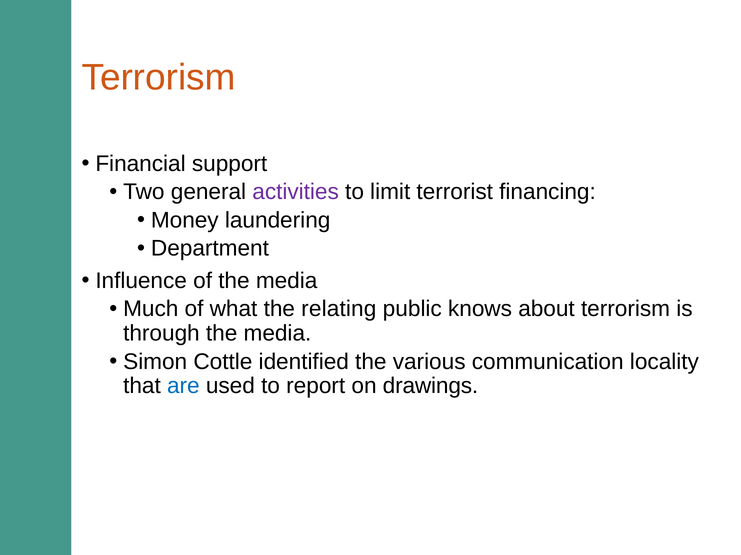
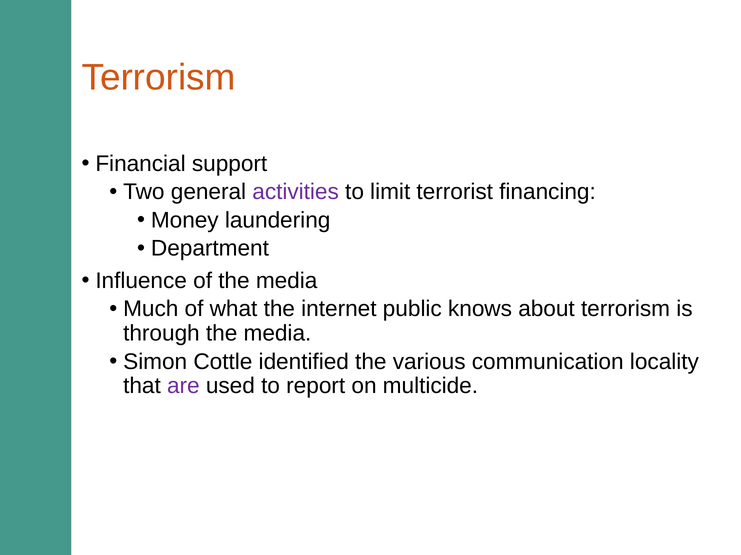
relating: relating -> internet
are colour: blue -> purple
drawings: drawings -> multicide
